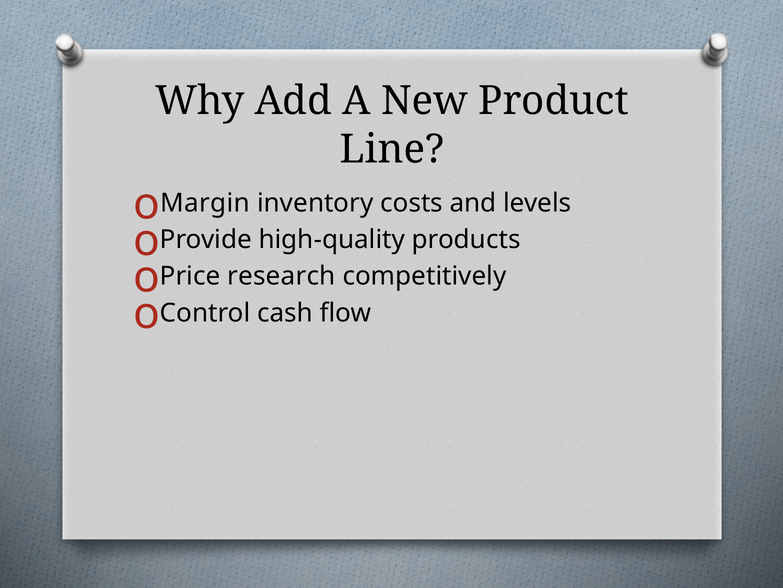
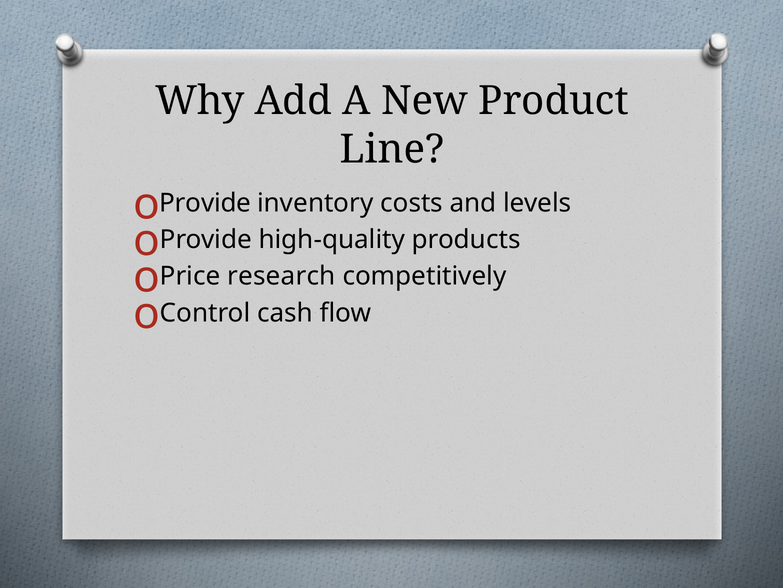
Margin at (205, 203): Margin -> Provide
